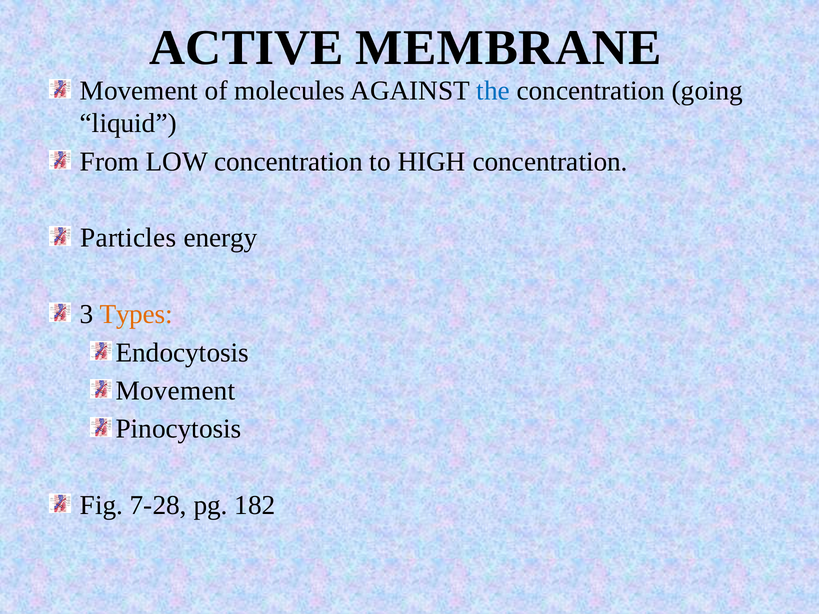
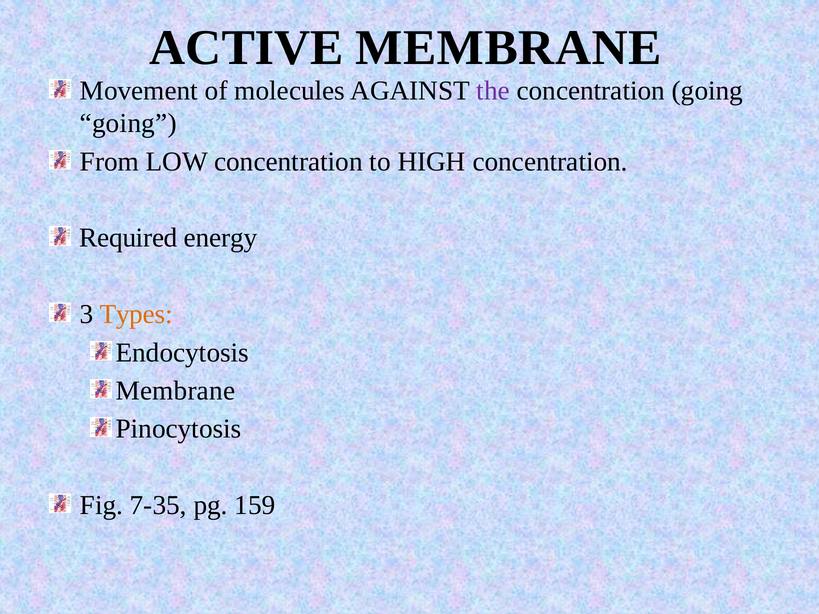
the colour: blue -> purple
liquid at (128, 123): liquid -> going
Particles: Particles -> Required
Movement at (175, 391): Movement -> Membrane
7-28: 7-28 -> 7-35
182: 182 -> 159
